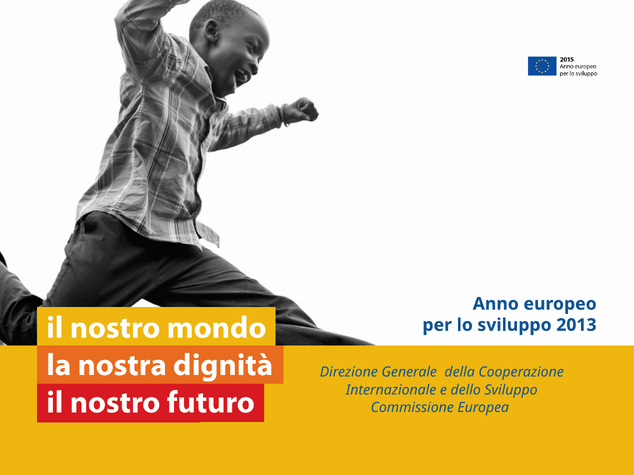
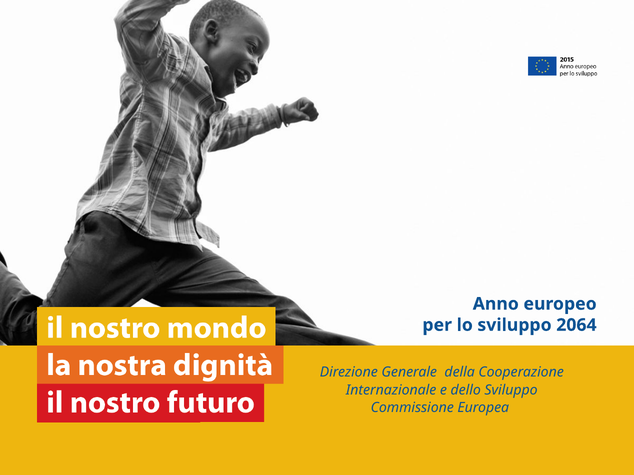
2013: 2013 -> 2064
